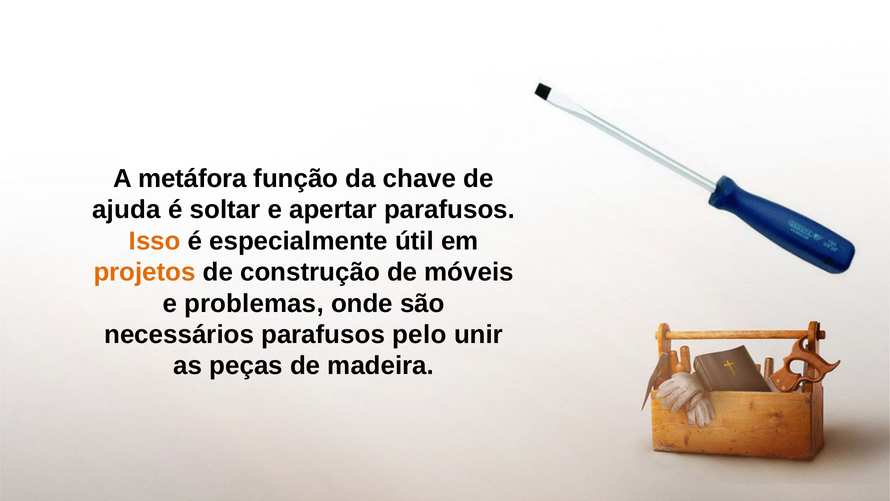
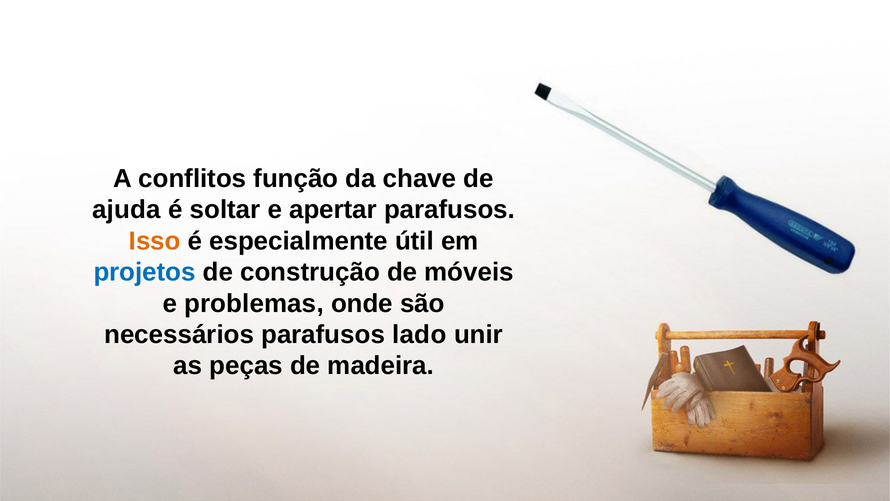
metáfora: metáfora -> conflitos
projetos colour: orange -> blue
pelo: pelo -> lado
